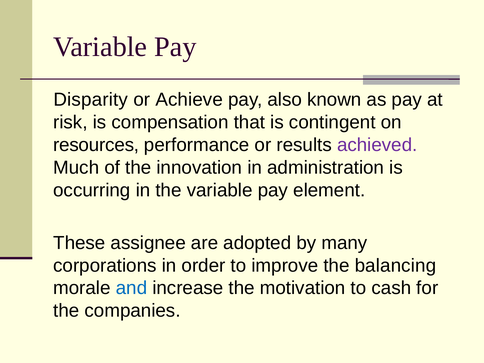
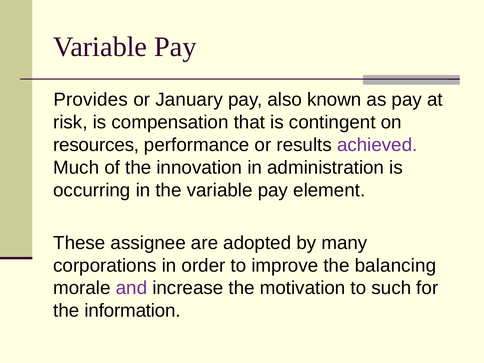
Disparity: Disparity -> Provides
Achieve: Achieve -> January
and colour: blue -> purple
cash: cash -> such
companies: companies -> information
